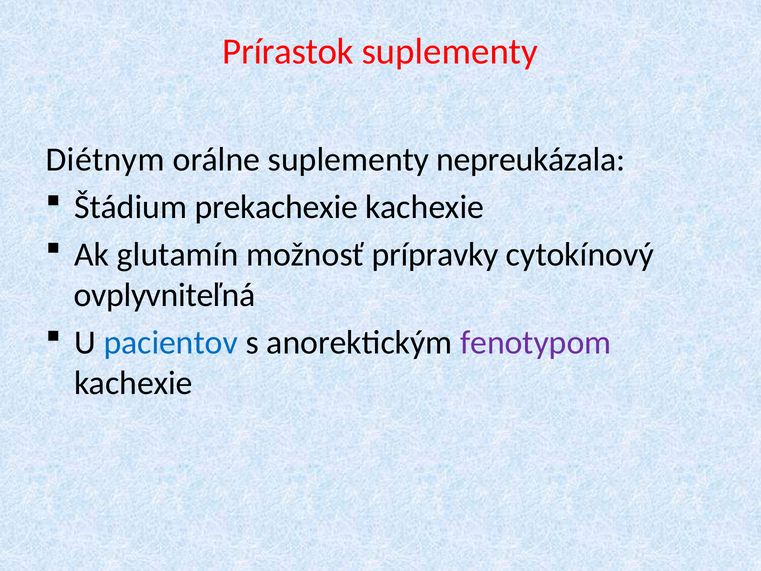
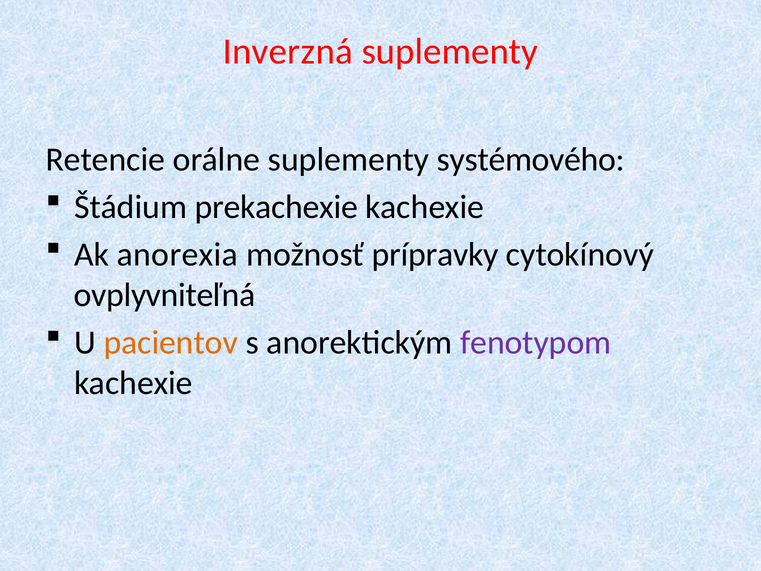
Prírastok: Prírastok -> Inverzná
Diétnym: Diétnym -> Retencie
nepreukázala: nepreukázala -> systémového
glutamín: glutamín -> anorexia
pacientov colour: blue -> orange
